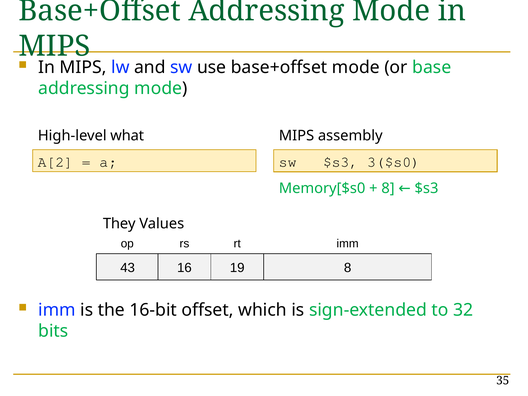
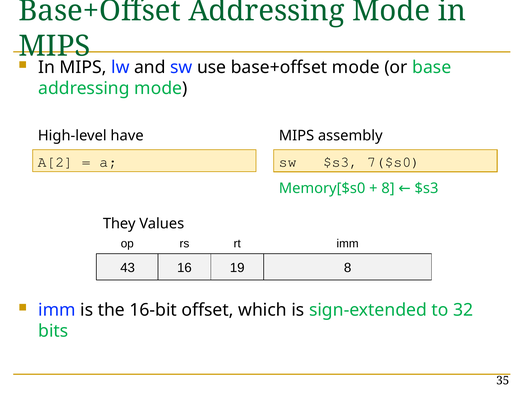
what: what -> have
3($s0: 3($s0 -> 7($s0
